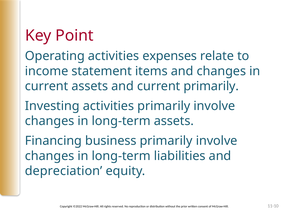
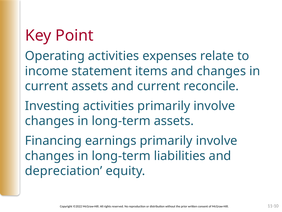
current primarily: primarily -> reconcile
business: business -> earnings
